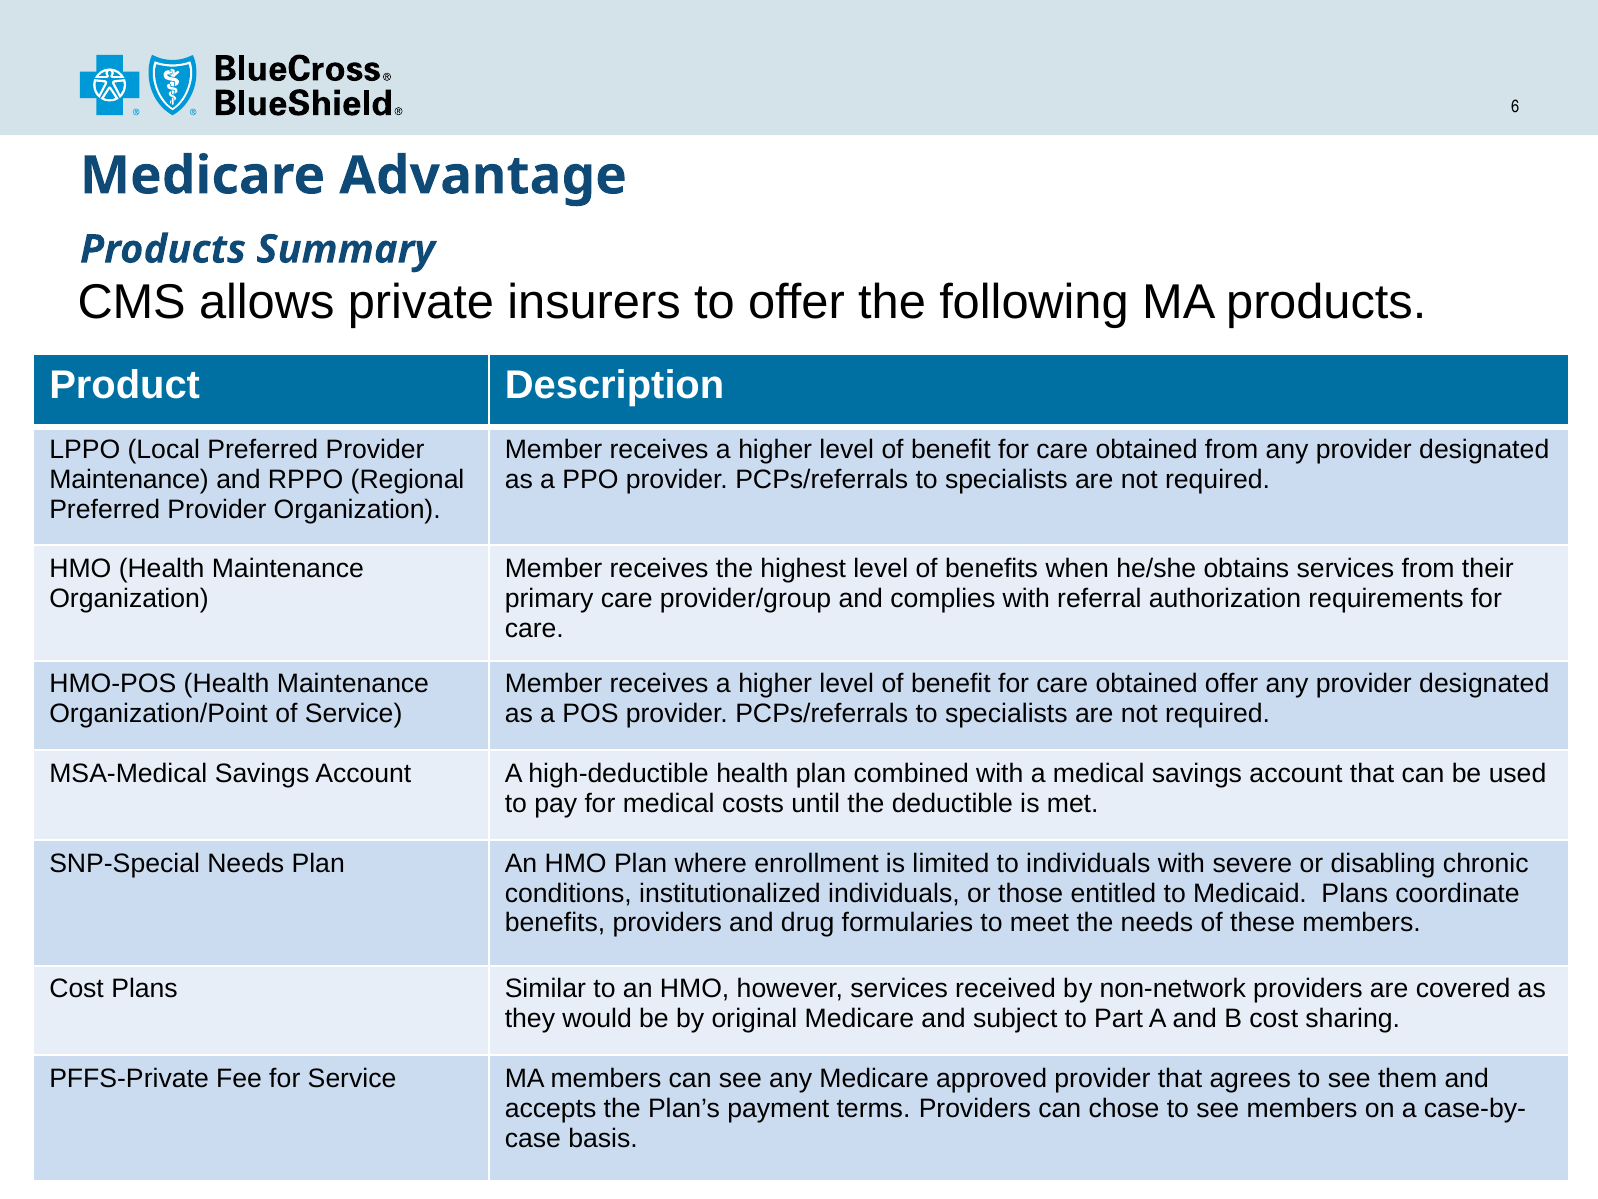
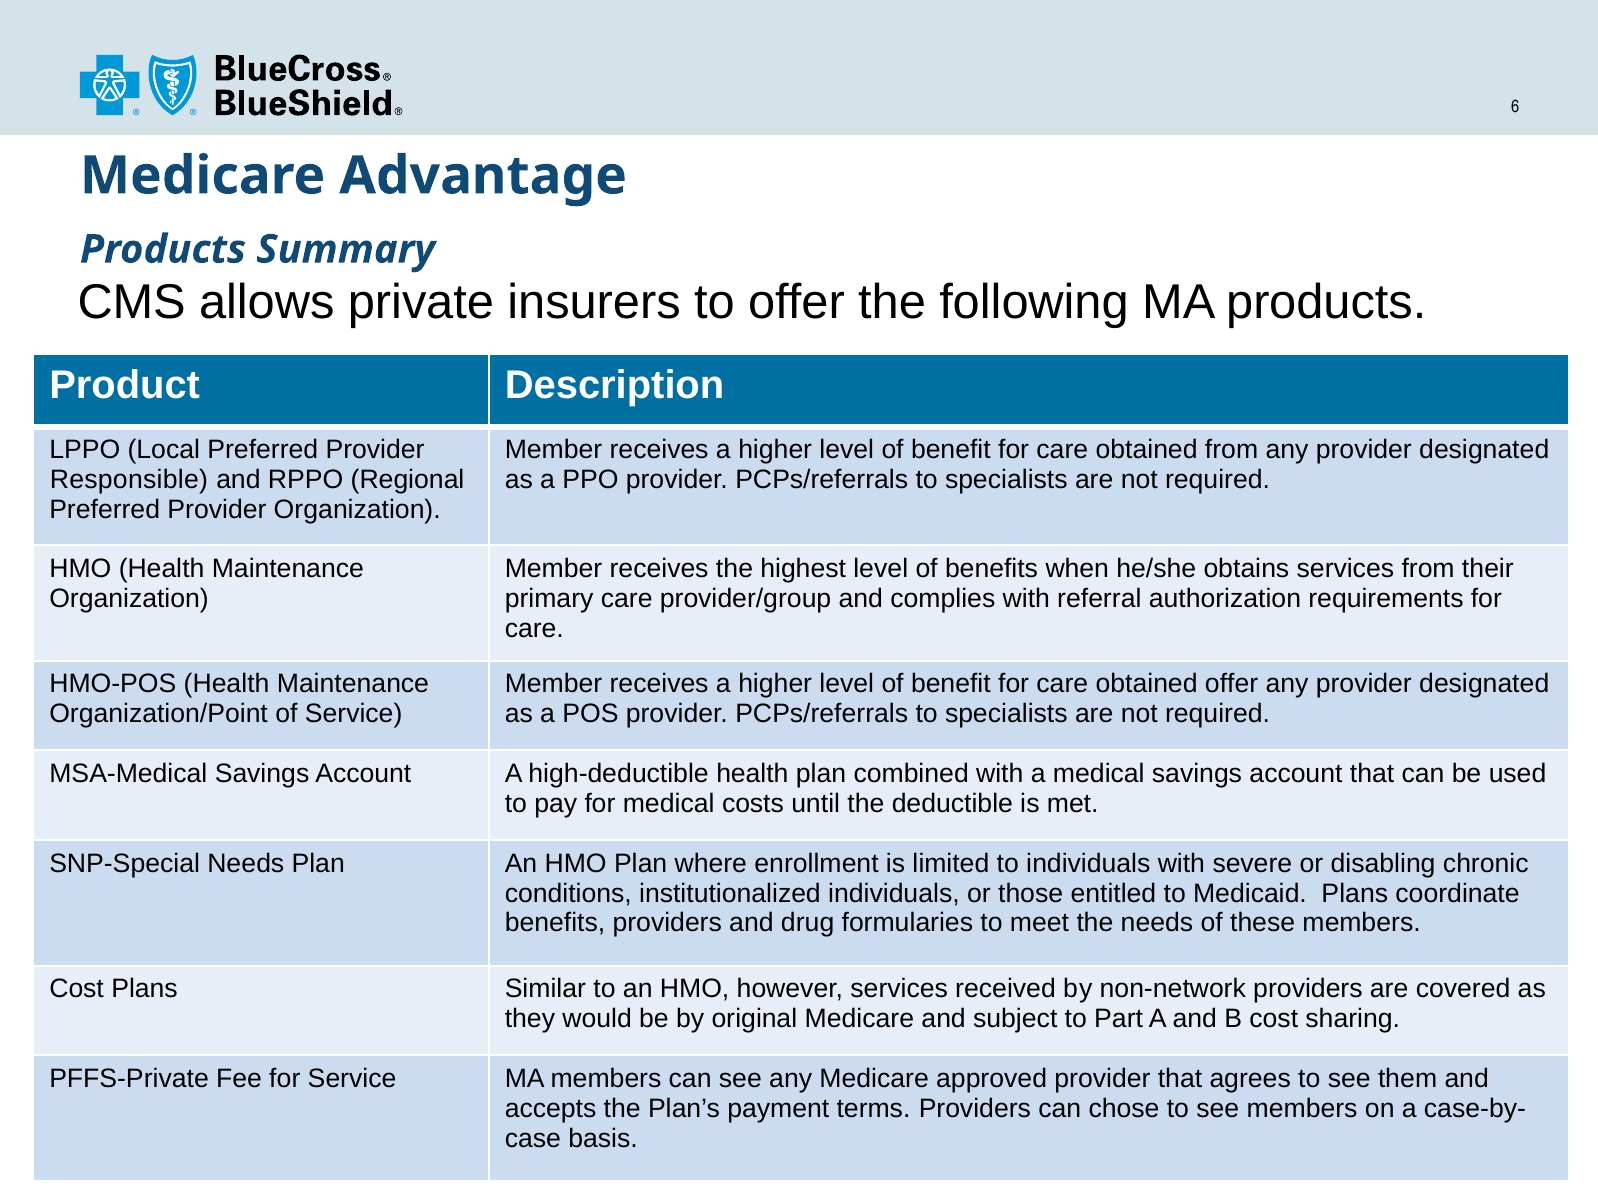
Maintenance at (129, 480): Maintenance -> Responsible
